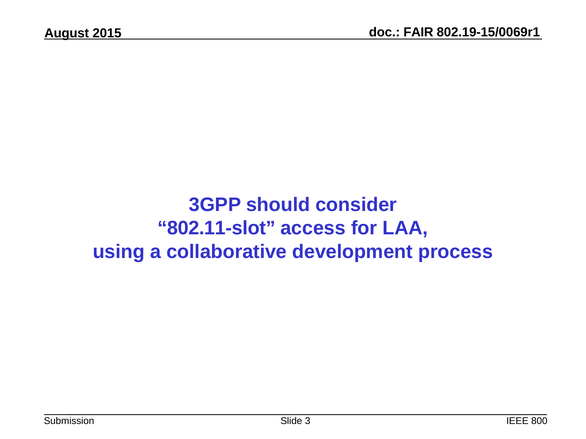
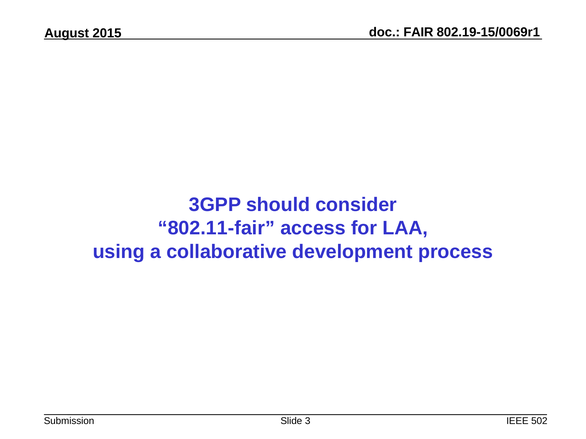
802.11-slot: 802.11-slot -> 802.11-fair
800: 800 -> 502
